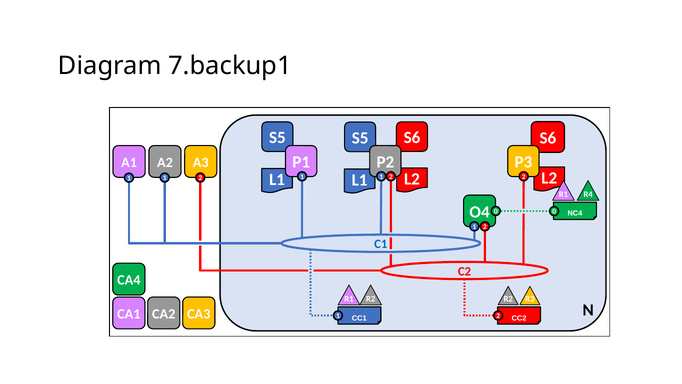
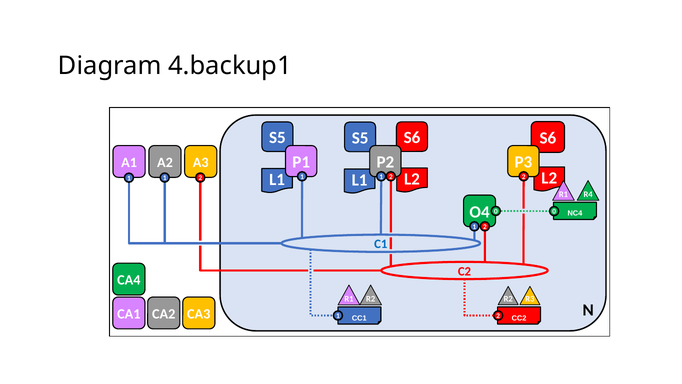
7.backup1: 7.backup1 -> 4.backup1
